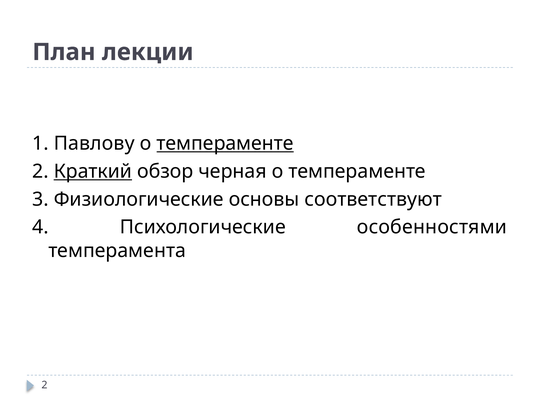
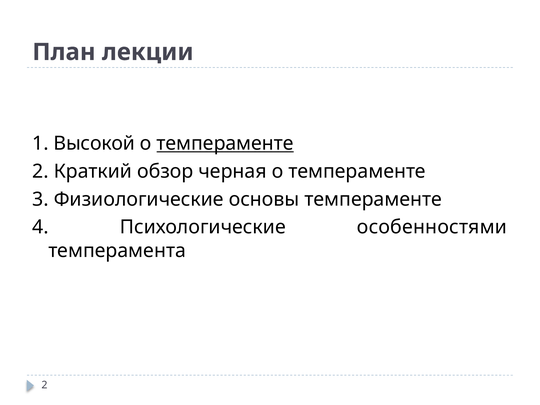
Павлову: Павлову -> Высокой
Краткий underline: present -> none
основы соответствуют: соответствуют -> темпераменте
